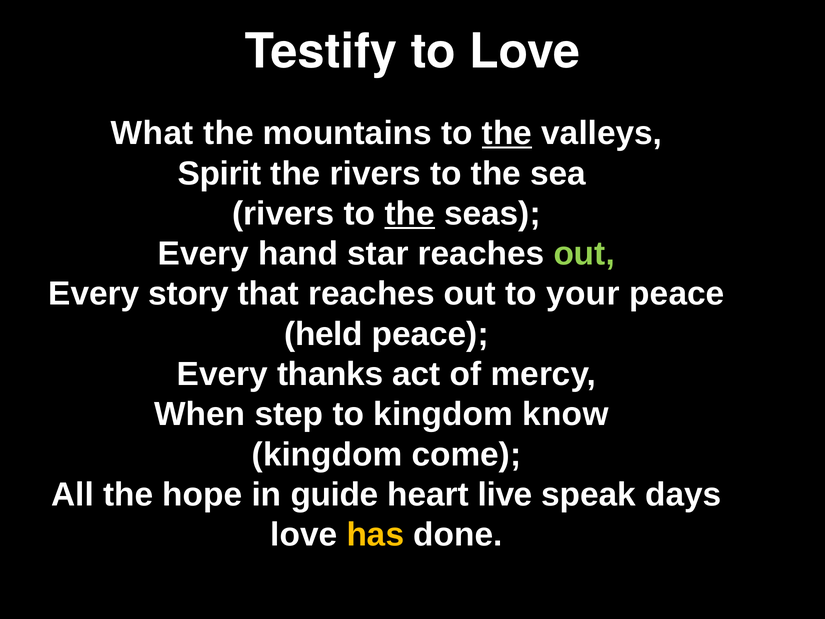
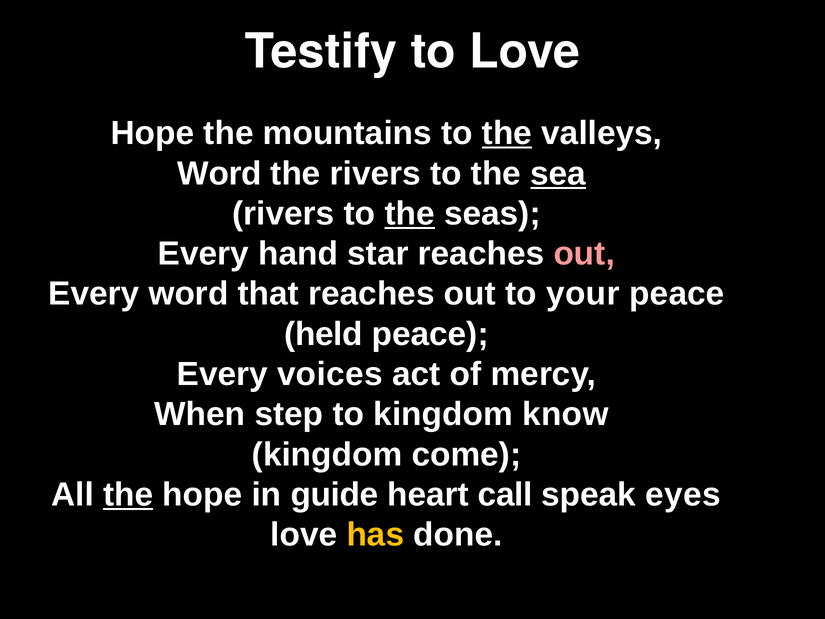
What at (152, 133): What -> Hope
Spirit at (219, 173): Spirit -> Word
sea underline: none -> present
out at (584, 254) colour: light green -> pink
Every story: story -> word
thanks: thanks -> voices
the at (128, 494) underline: none -> present
live: live -> call
days: days -> eyes
